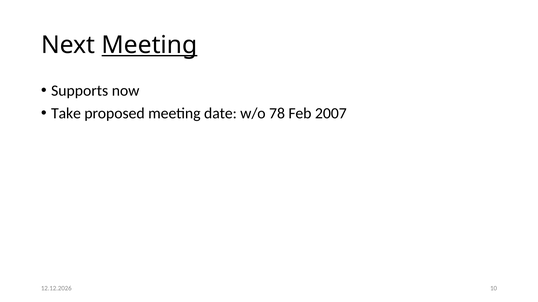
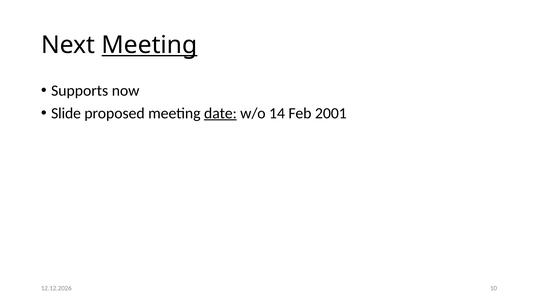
Take: Take -> Slide
date underline: none -> present
78: 78 -> 14
2007: 2007 -> 2001
